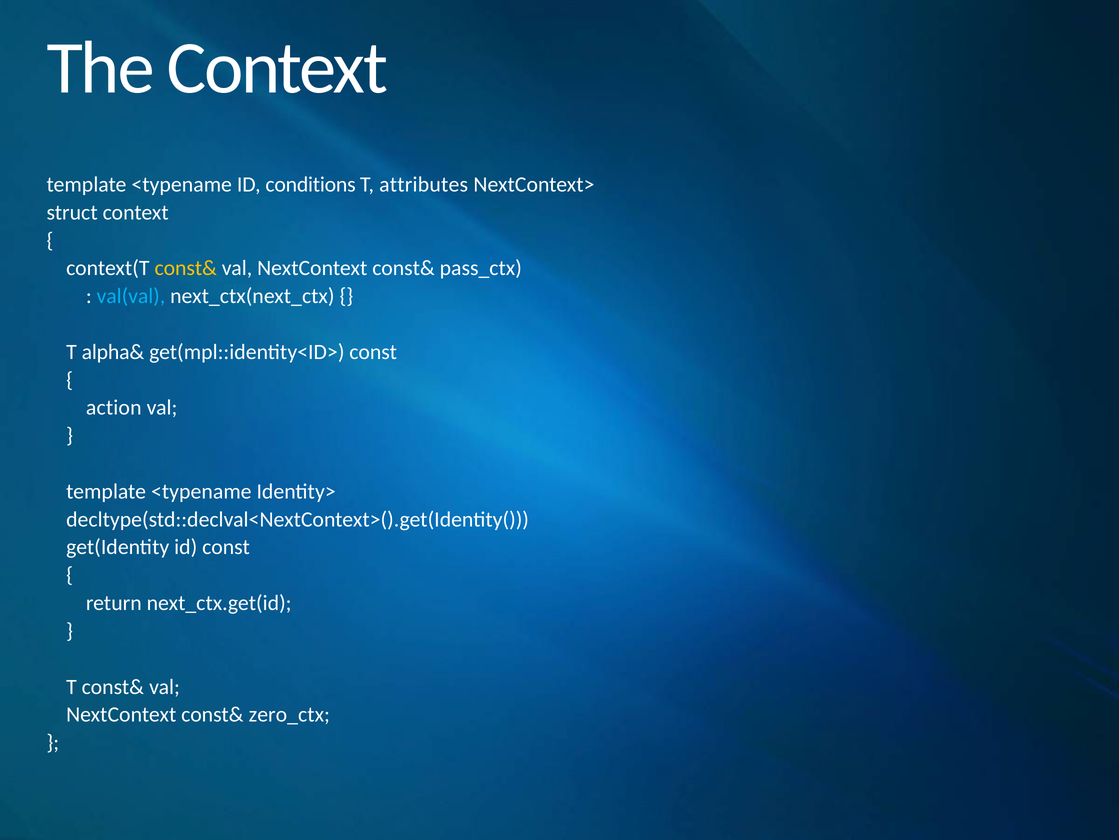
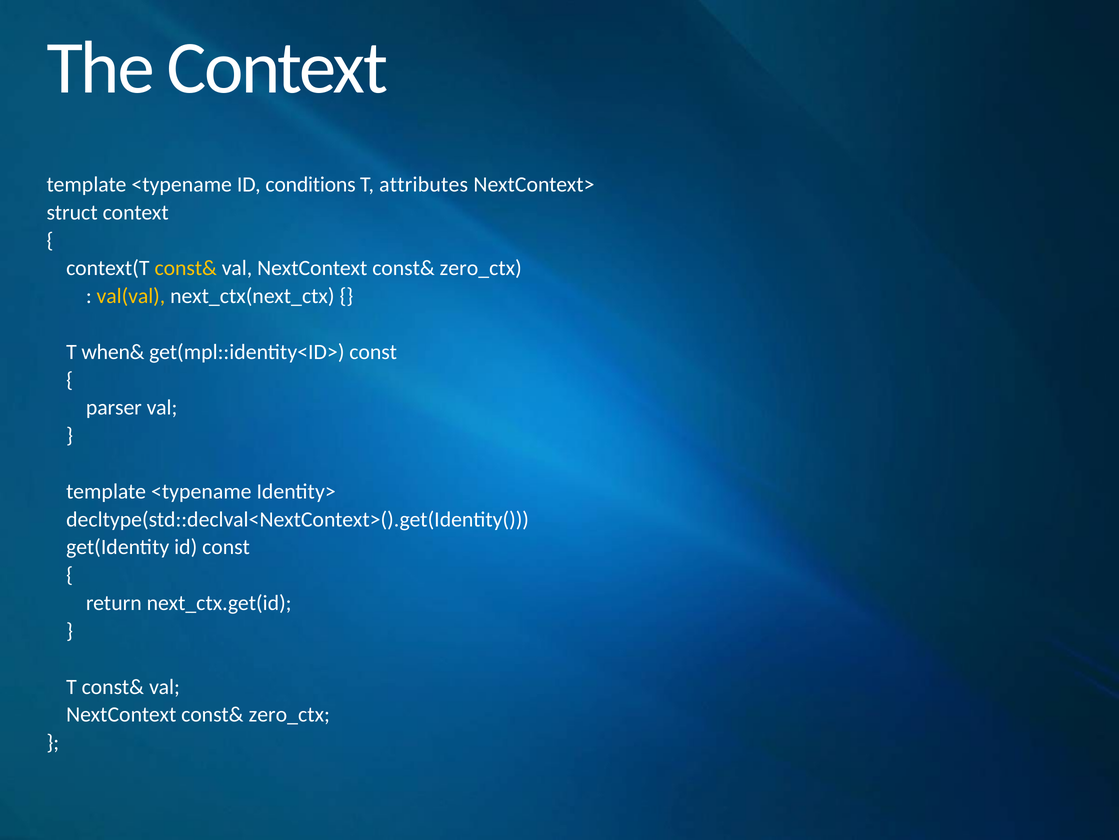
pass_ctx at (481, 268): pass_ctx -> zero_ctx
val(val colour: light blue -> yellow
alpha&: alpha& -> when&
action: action -> parser
